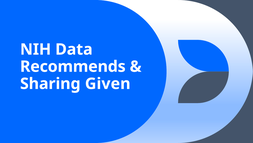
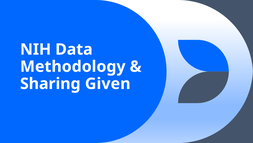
Recommends: Recommends -> Methodology
